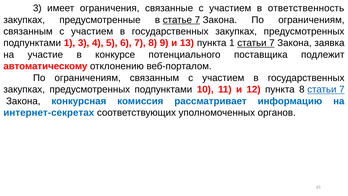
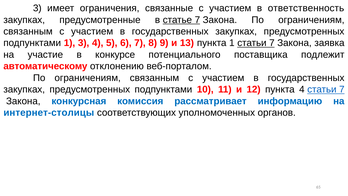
пункта 8: 8 -> 4
интернет-секретах: интернет-секретах -> интернет-столицы
